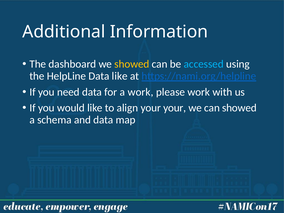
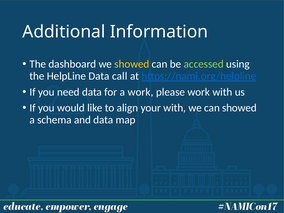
accessed colour: light blue -> light green
Data like: like -> call
your your: your -> with
